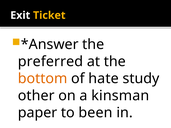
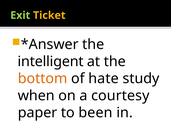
Exit colour: white -> light green
preferred: preferred -> intelligent
other: other -> when
kinsman: kinsman -> courtesy
